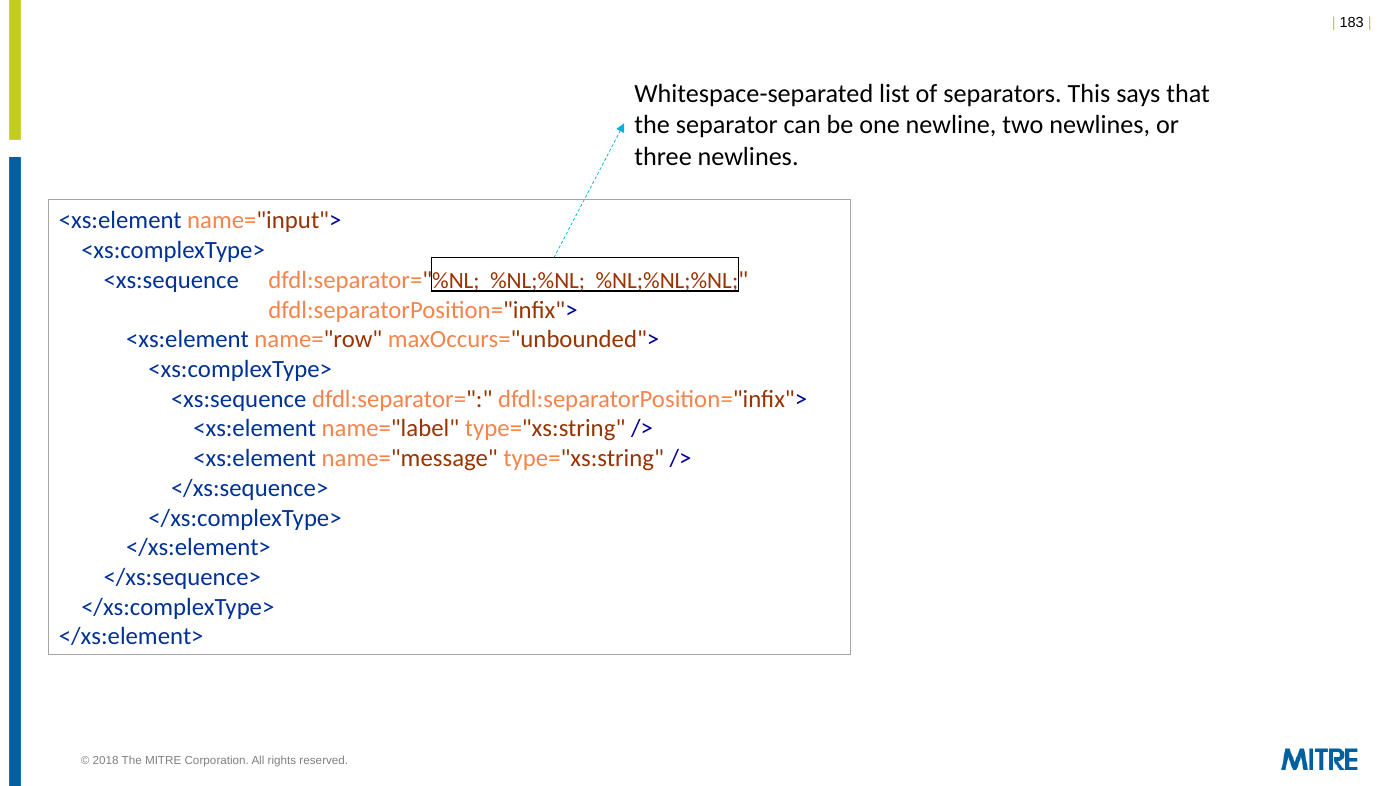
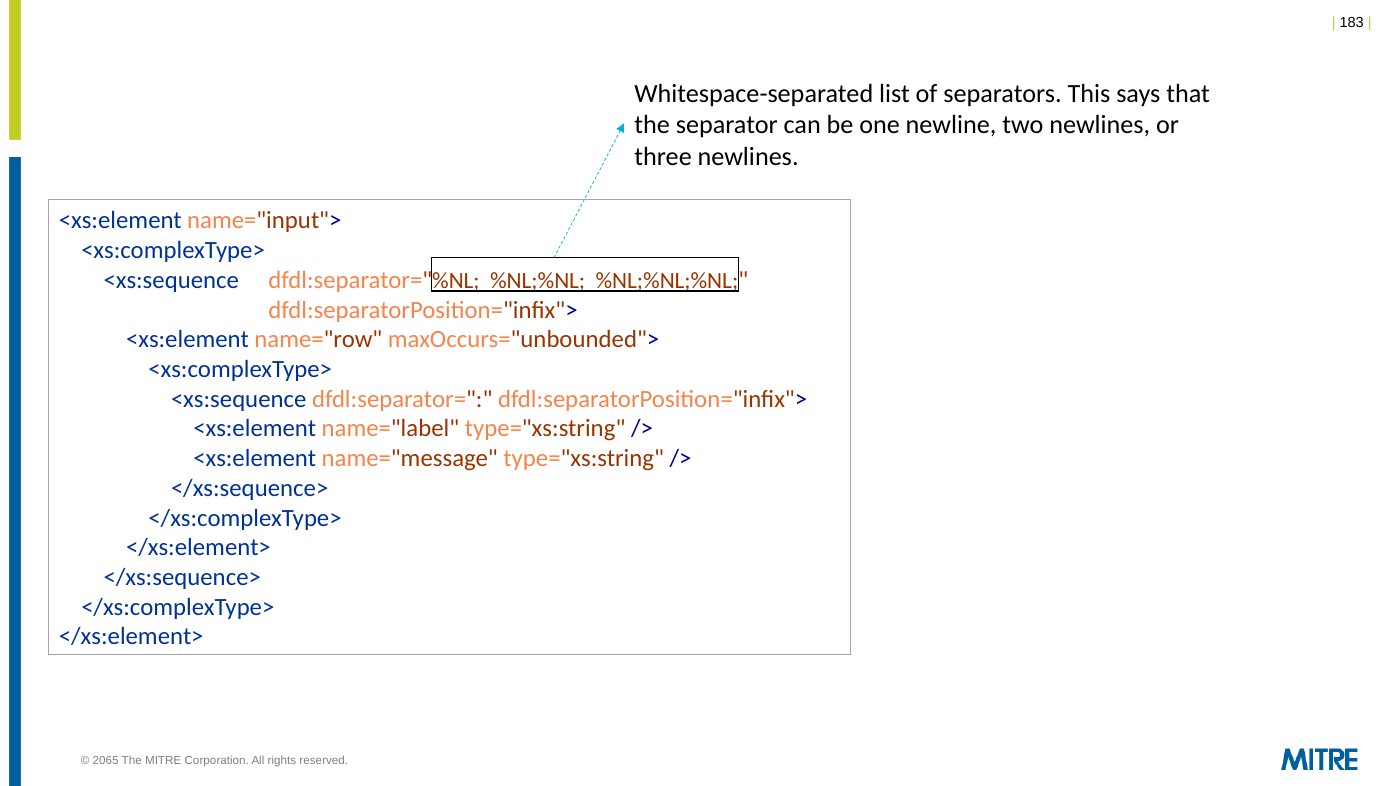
2018: 2018 -> 2065
